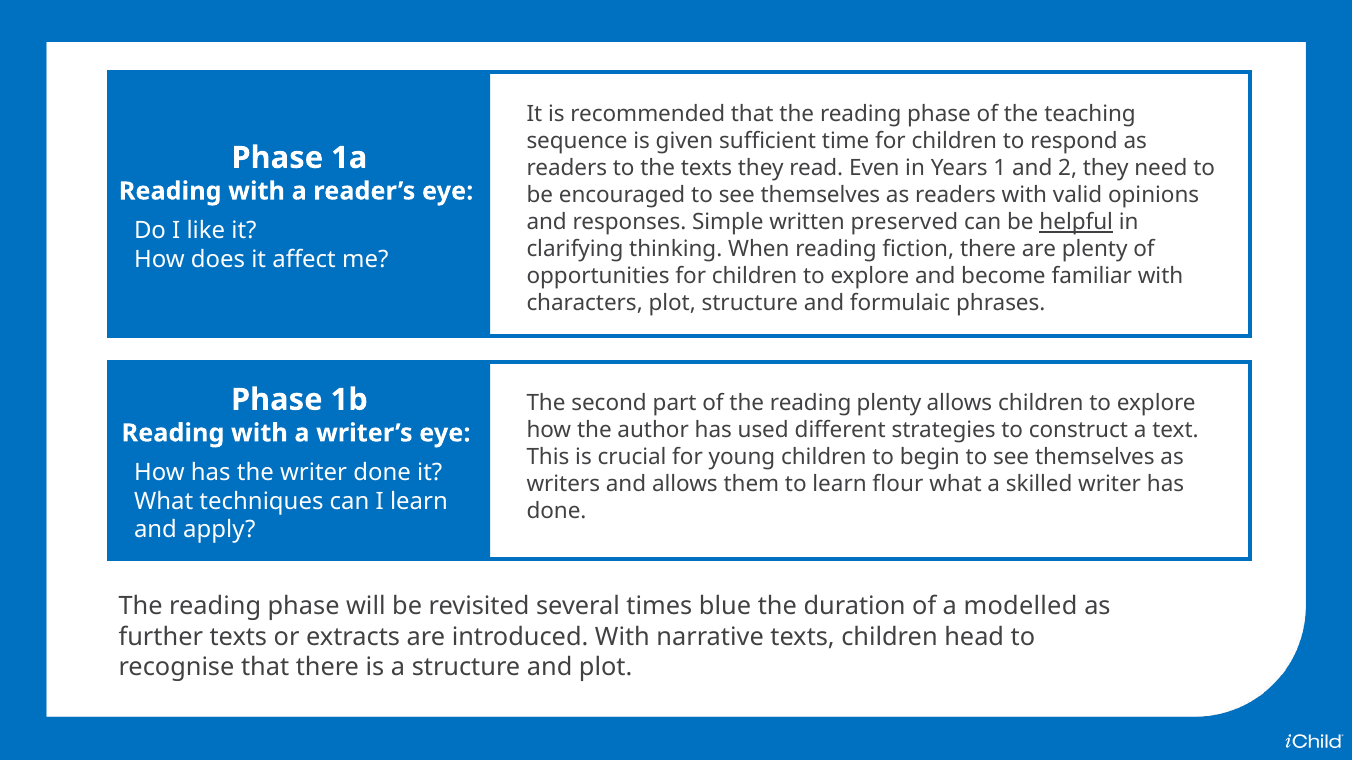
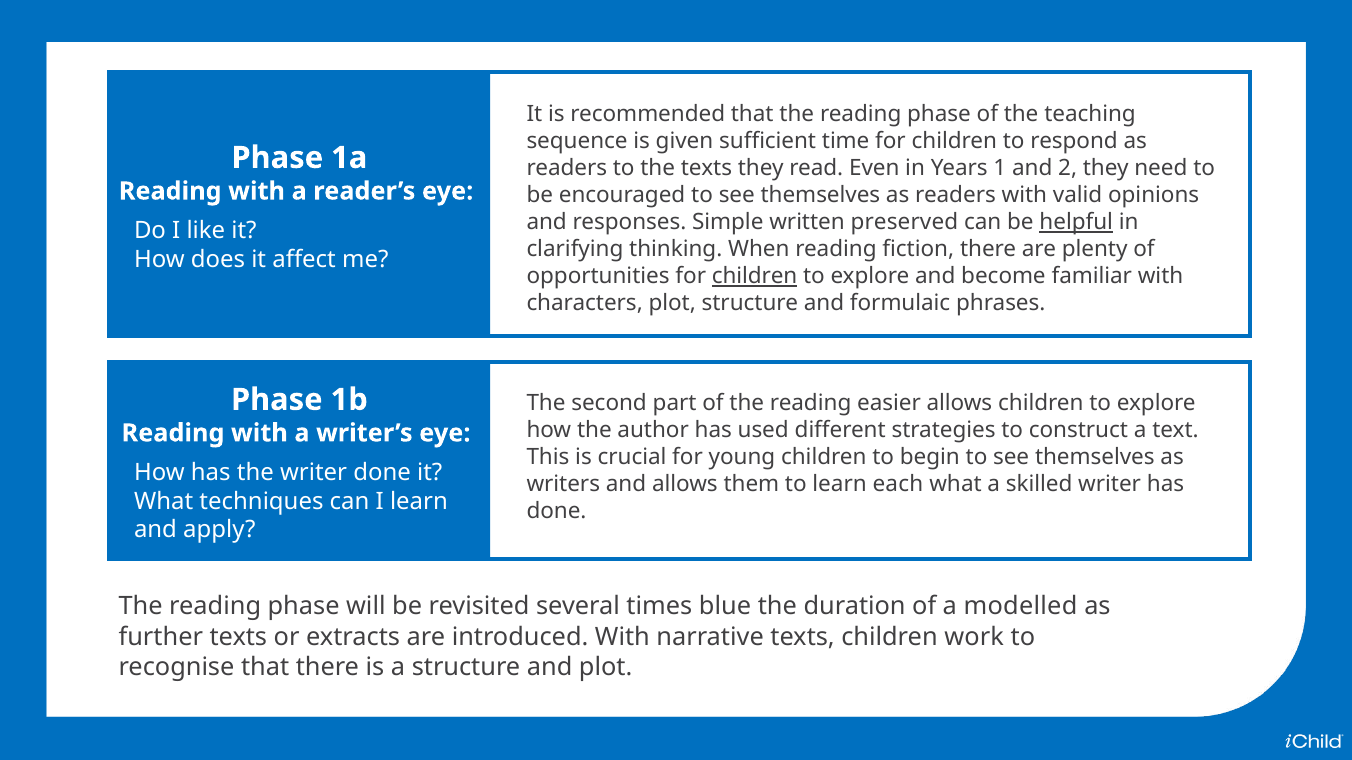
children at (755, 277) underline: none -> present
reading plenty: plenty -> easier
flour: flour -> each
head: head -> work
